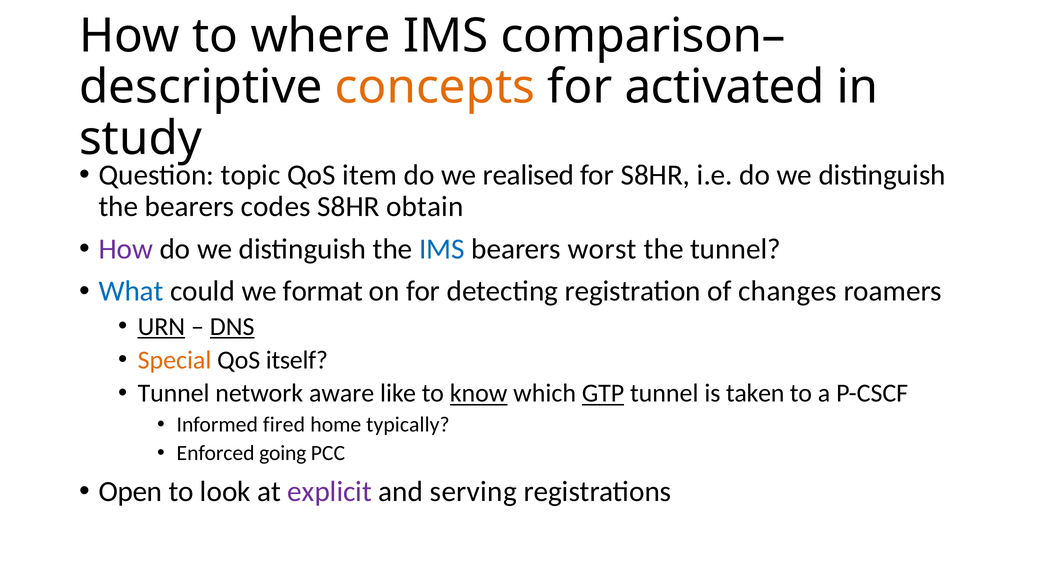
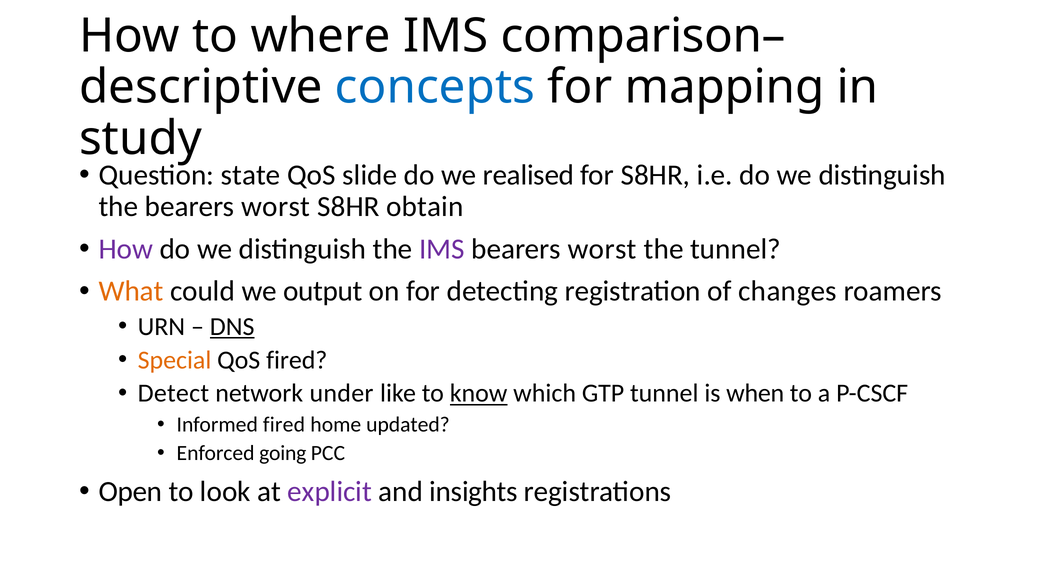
concepts colour: orange -> blue
activated: activated -> mapping
topic: topic -> state
item: item -> slide
the bearers codes: codes -> worst
IMS at (442, 249) colour: blue -> purple
What colour: blue -> orange
format: format -> output
URN underline: present -> none
QoS itself: itself -> fired
Tunnel at (174, 394): Tunnel -> Detect
aware: aware -> under
GTP underline: present -> none
taken: taken -> when
typically: typically -> updated
serving: serving -> insights
